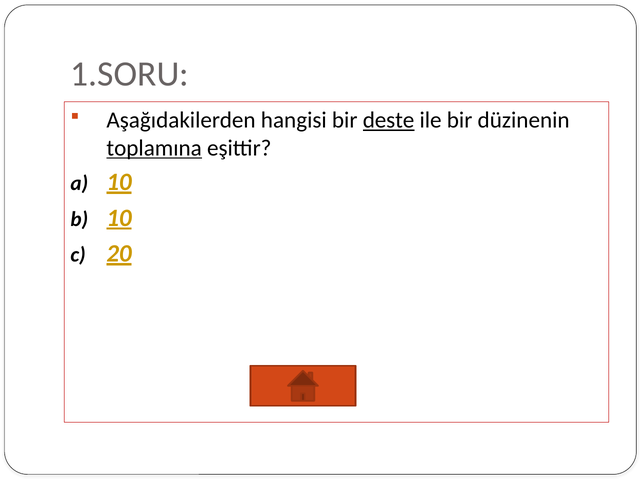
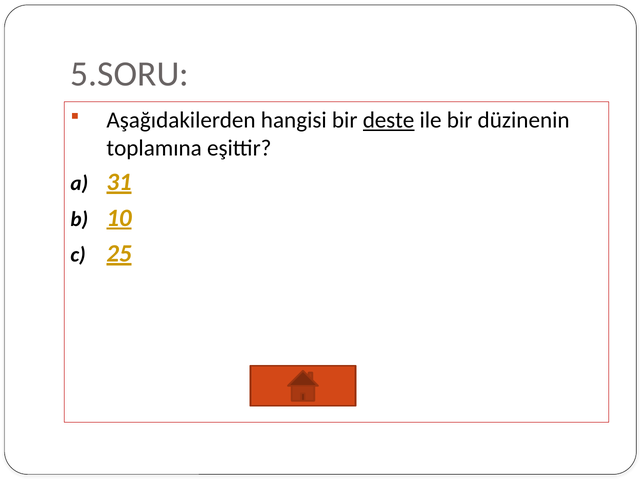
1.SORU: 1.SORU -> 5.SORU
toplamına underline: present -> none
10 at (119, 182): 10 -> 31
20: 20 -> 25
